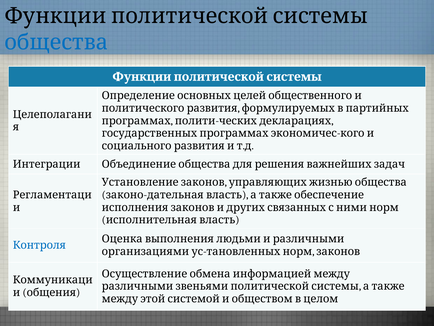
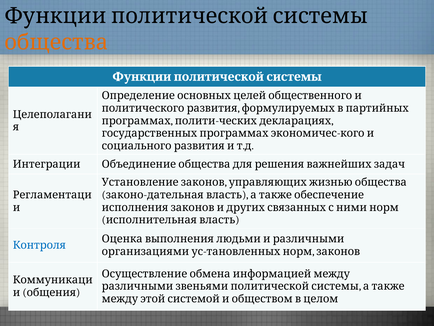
общества colour: blue -> orange
